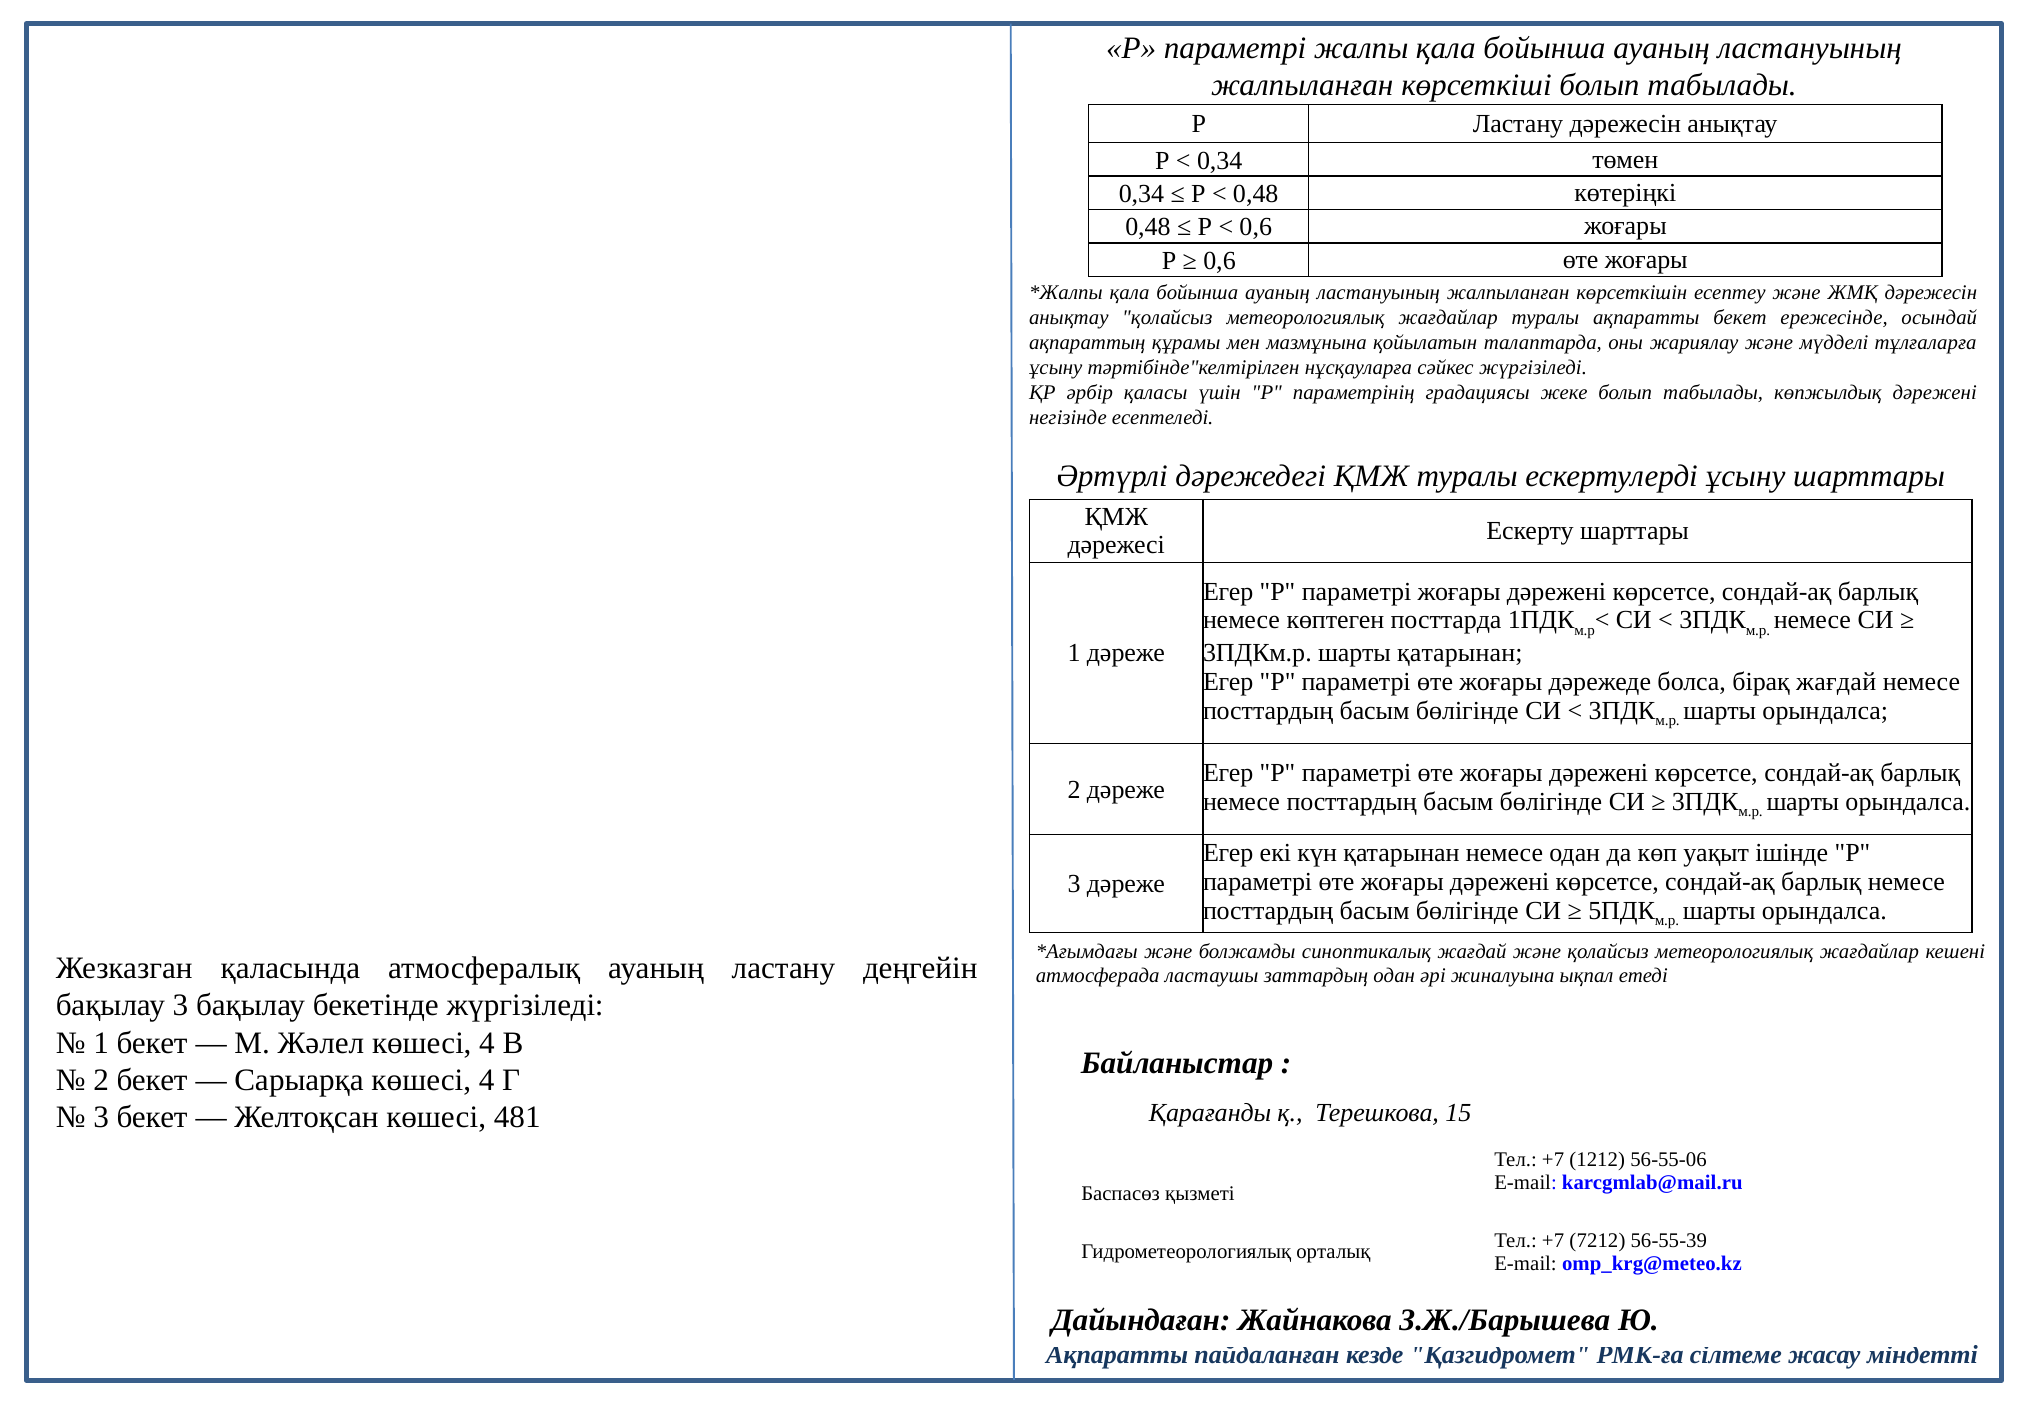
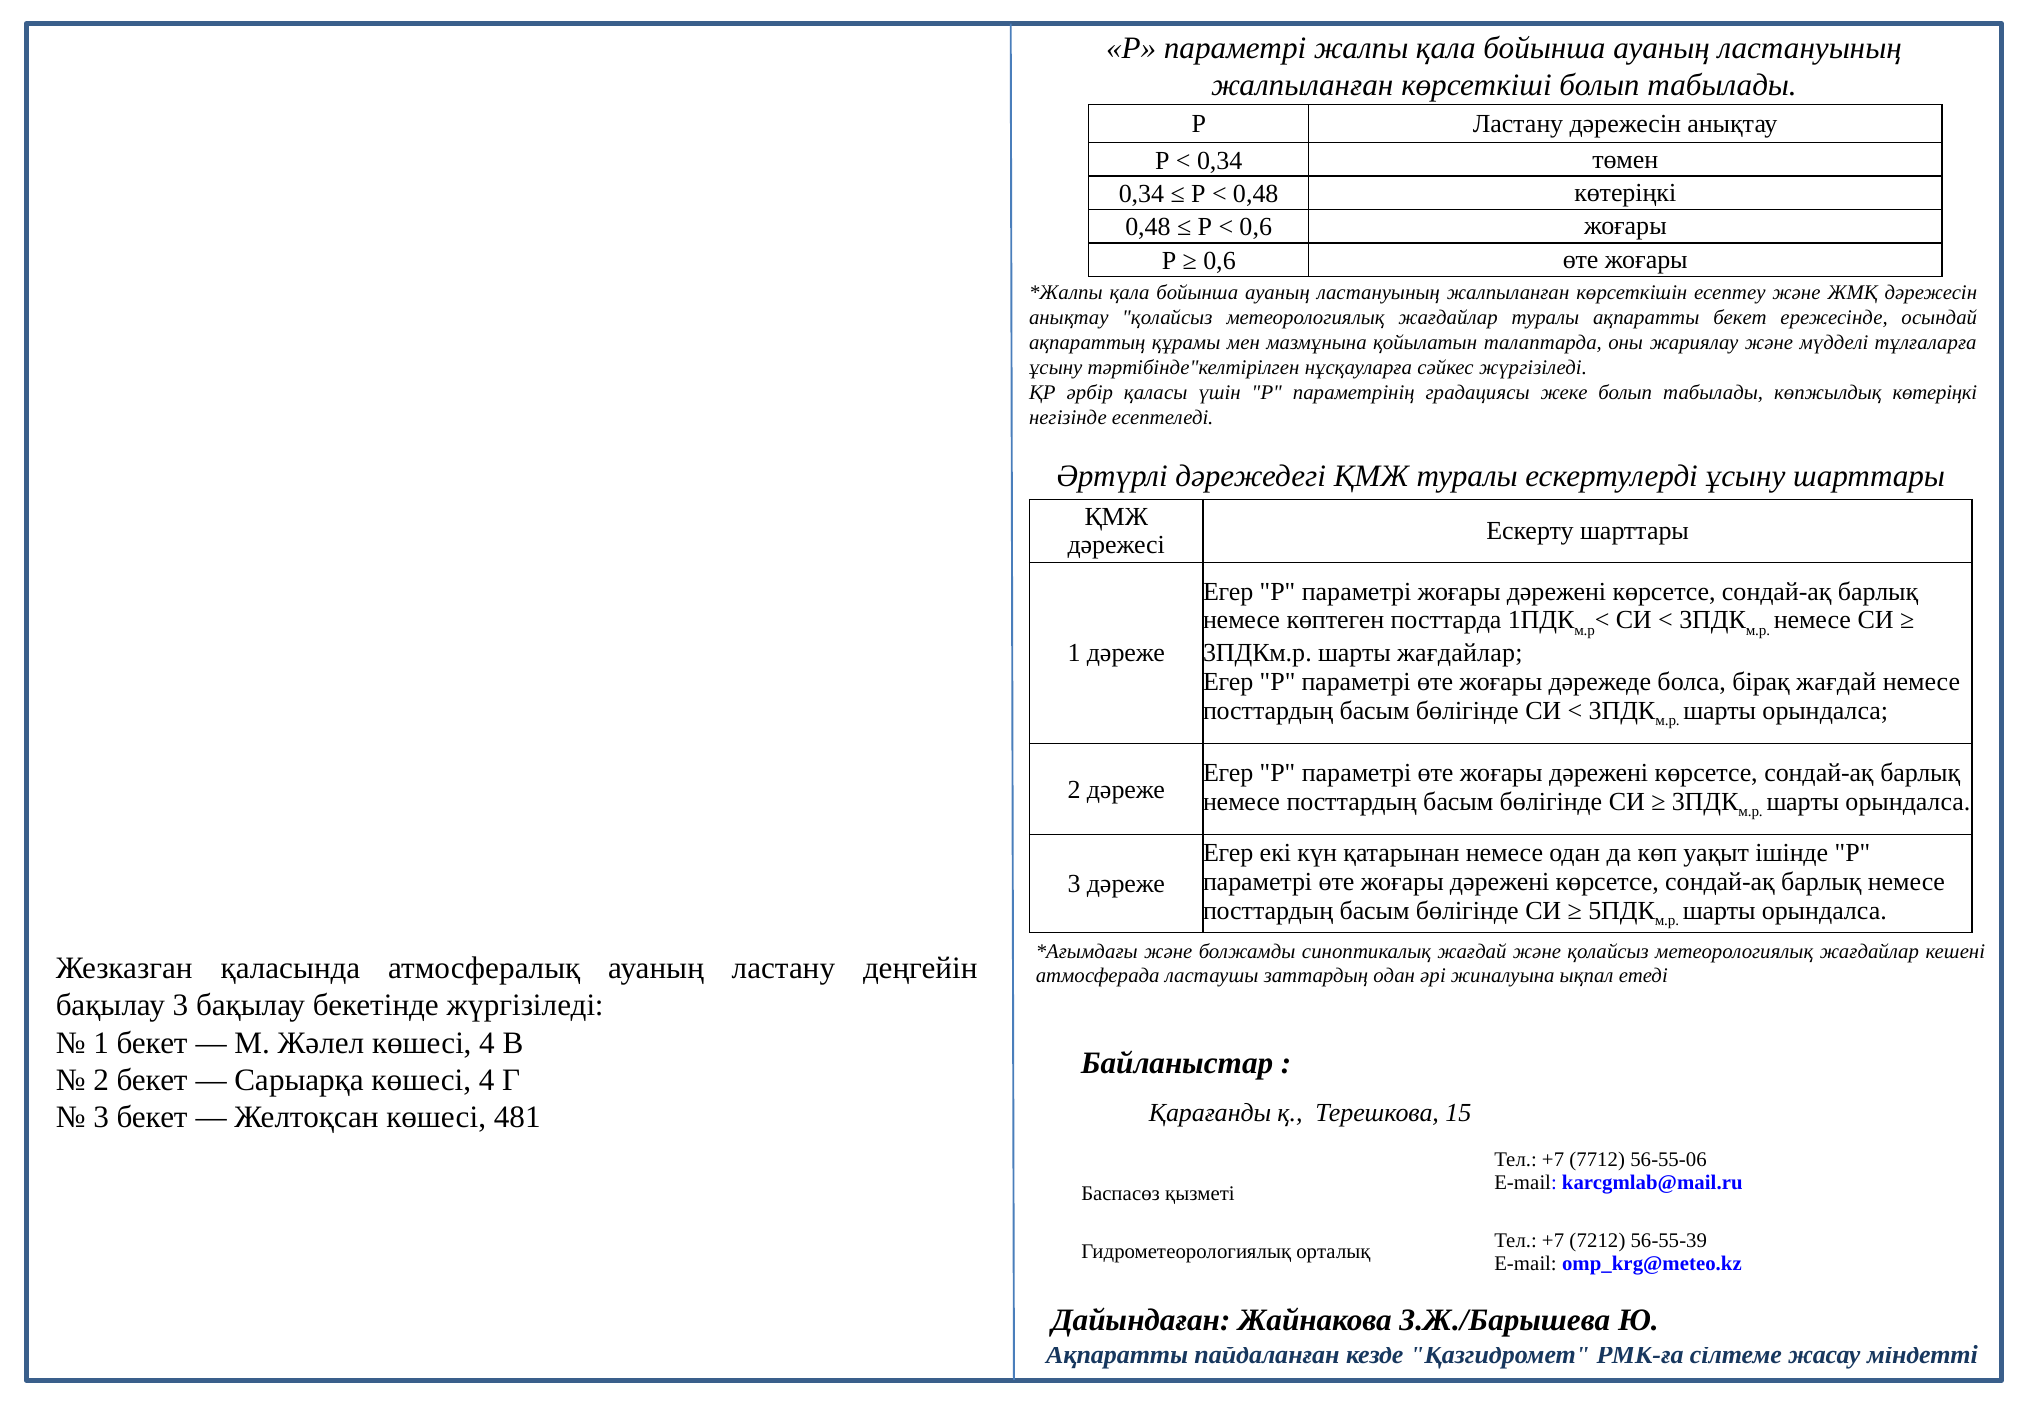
көпжылдық дәрежені: дәрежені -> көтеріңкі
шарты қатарынан: қатарынан -> жағдайлар
1212: 1212 -> 7712
